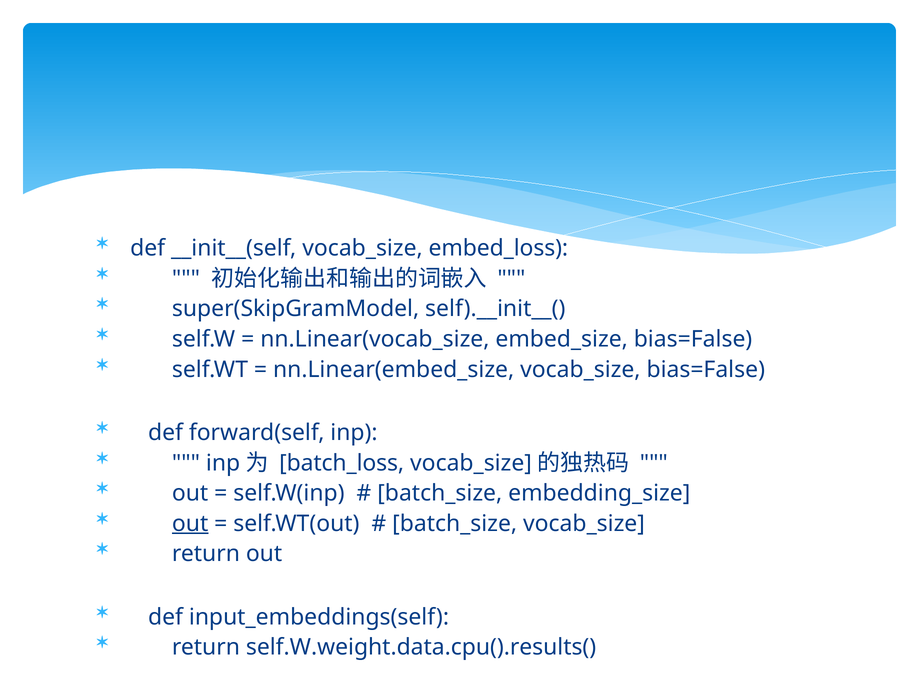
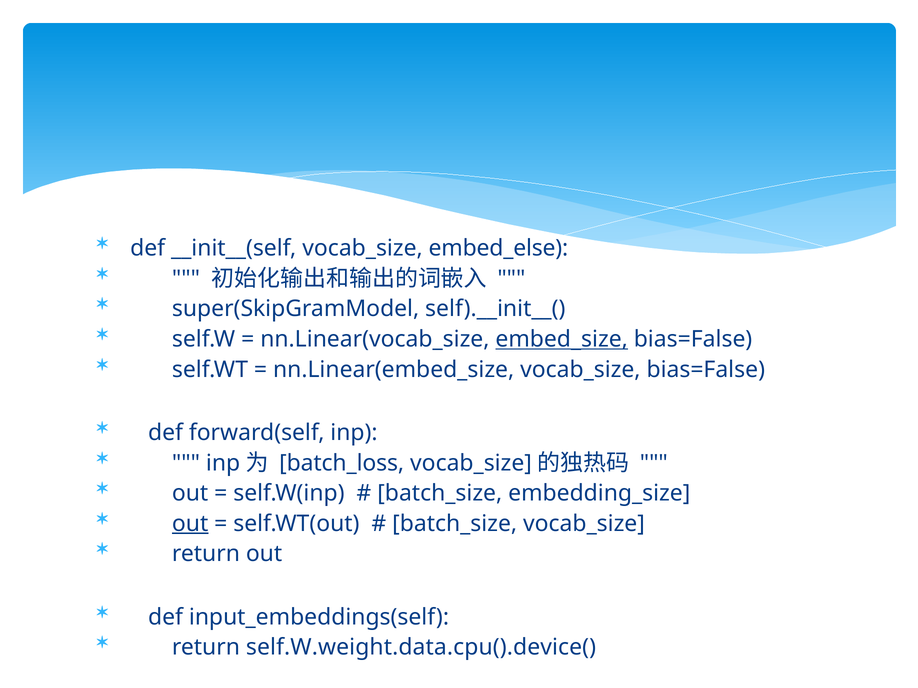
embed_loss: embed_loss -> embed_else
embed_size underline: none -> present
self.W.weight.data.cpu().results(: self.W.weight.data.cpu().results( -> self.W.weight.data.cpu().device(
